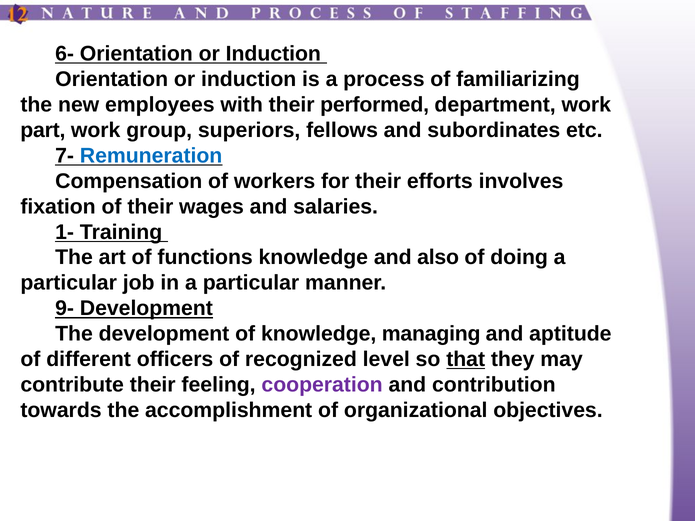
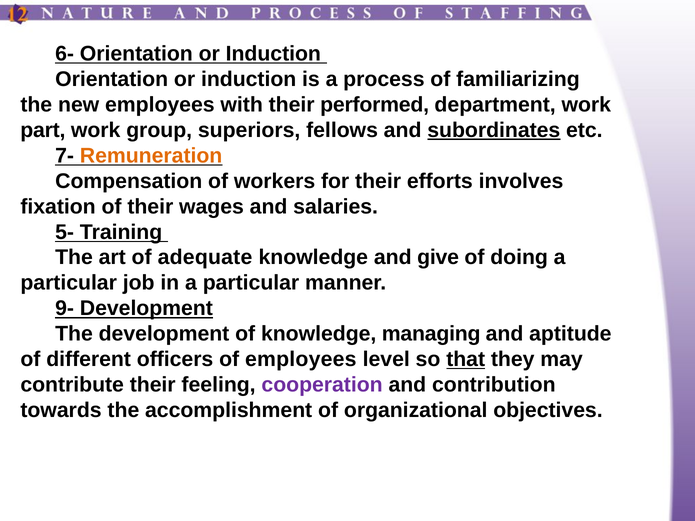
subordinates underline: none -> present
Remuneration colour: blue -> orange
1-: 1- -> 5-
functions: functions -> adequate
also: also -> give
of recognized: recognized -> employees
